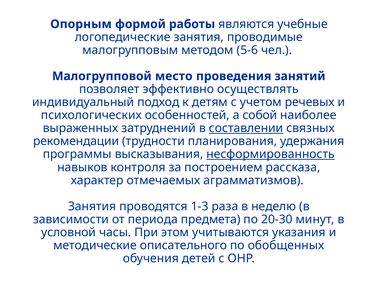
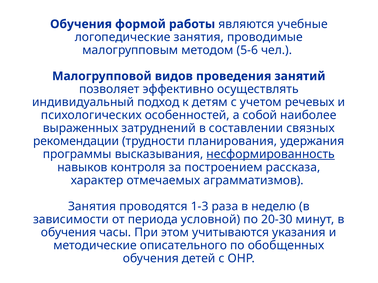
Опорным at (81, 24): Опорным -> Обучения
место: место -> видов
составлении underline: present -> none
предмета: предмета -> условной
условной at (69, 233): условной -> обучения
